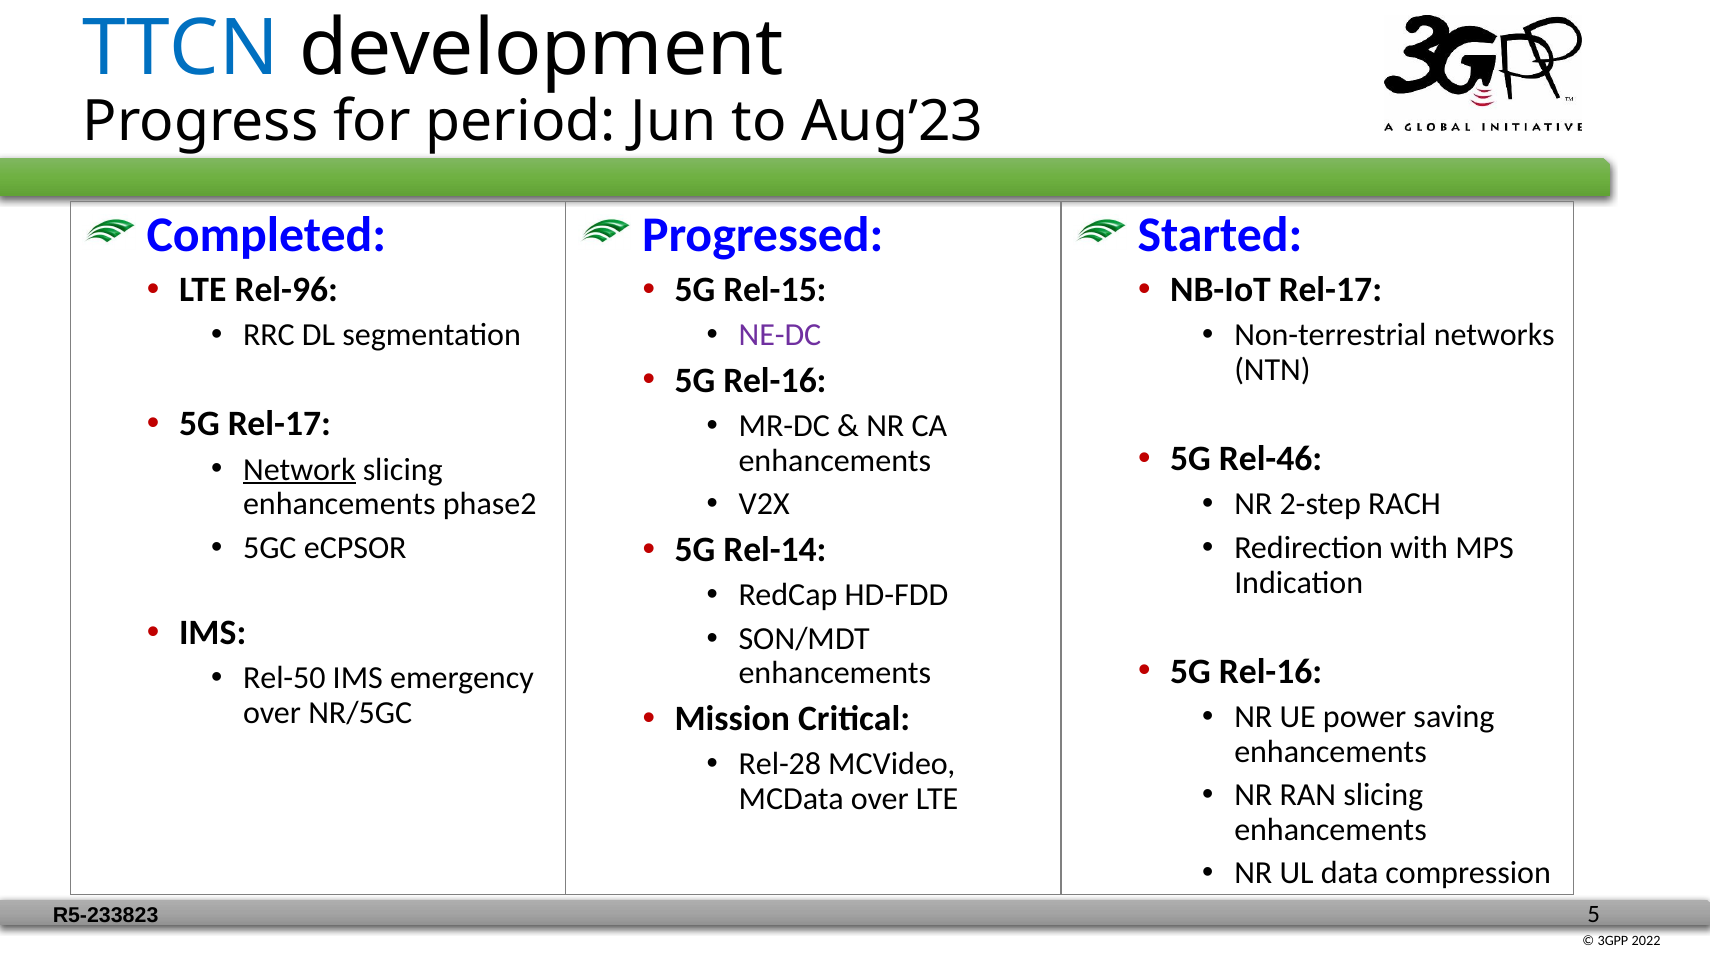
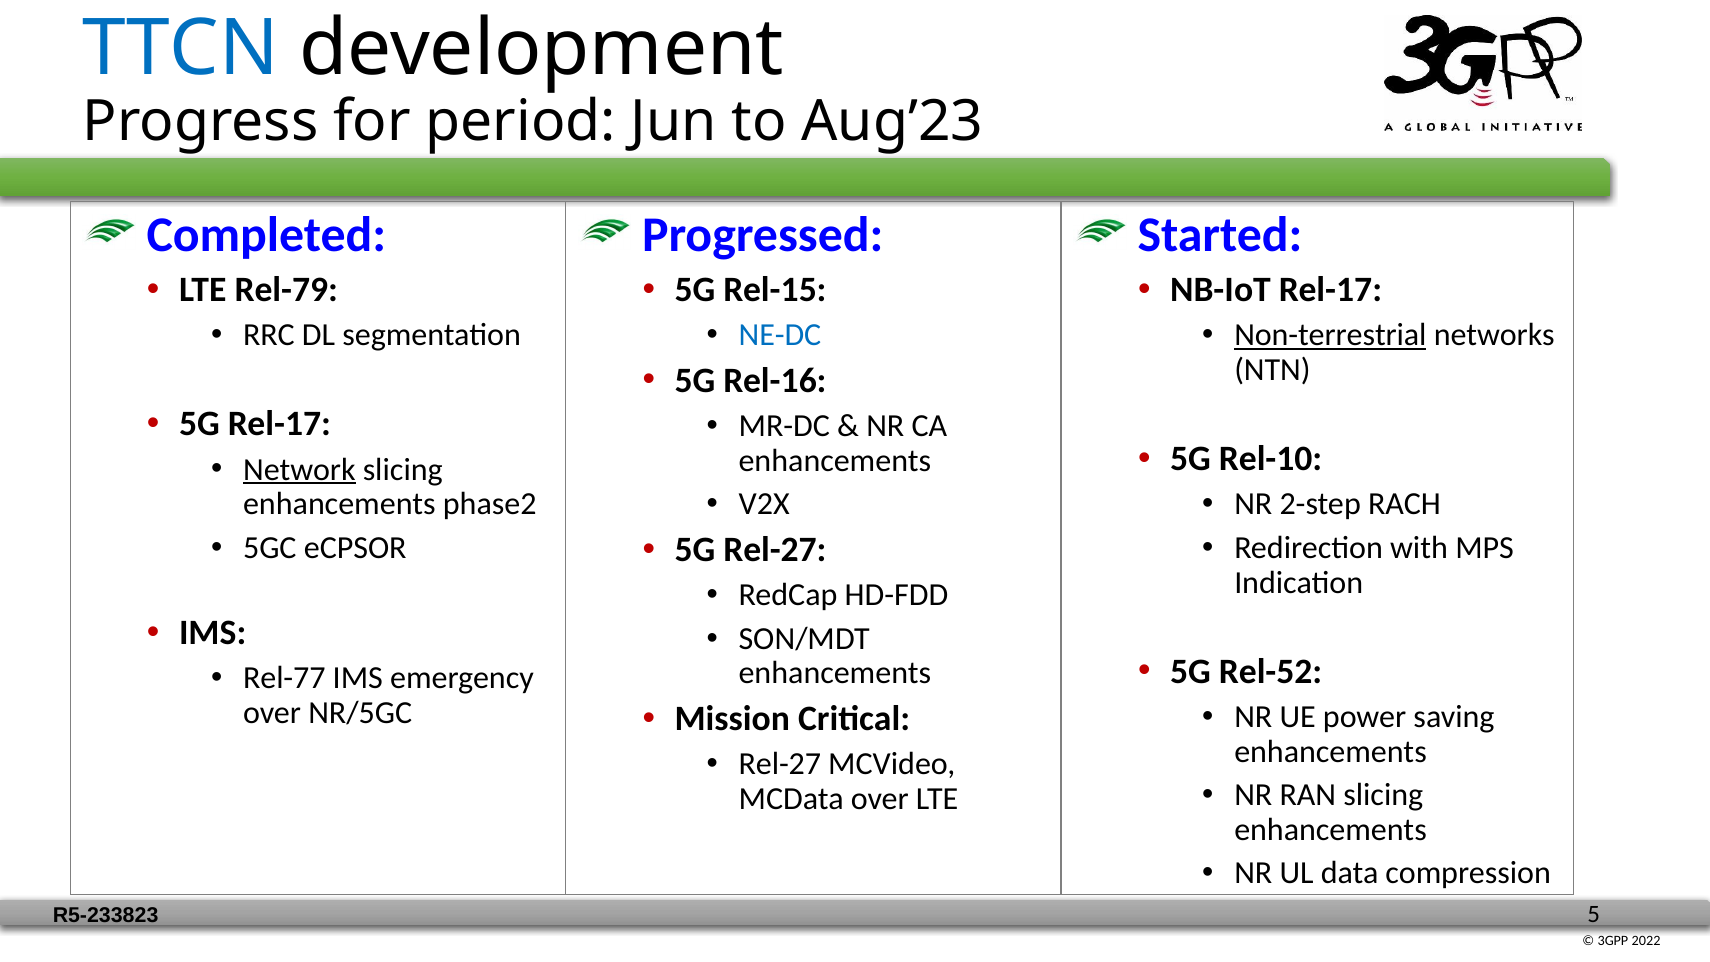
Rel-96: Rel-96 -> Rel-79
NE-DC colour: purple -> blue
Non-terrestrial underline: none -> present
Rel-46: Rel-46 -> Rel-10
5G Rel-14: Rel-14 -> Rel-27
Rel-16 at (1270, 671): Rel-16 -> Rel-52
Rel-50: Rel-50 -> Rel-77
Rel-28 at (780, 764): Rel-28 -> Rel-27
